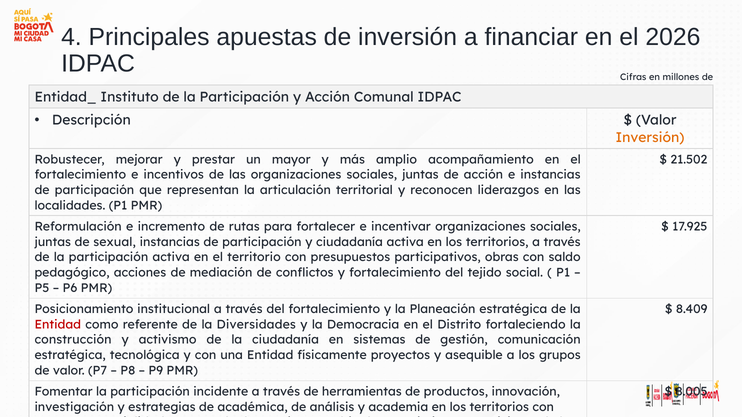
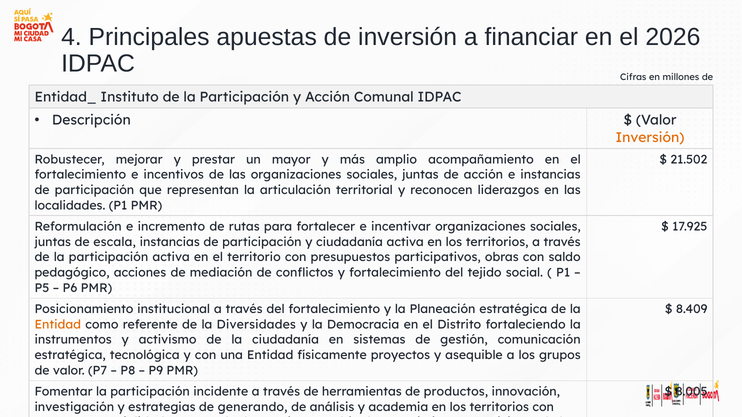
de sexual: sexual -> escala
Entidad at (58, 325) colour: red -> orange
construcción: construcción -> instrumentos
de académica: académica -> generando
